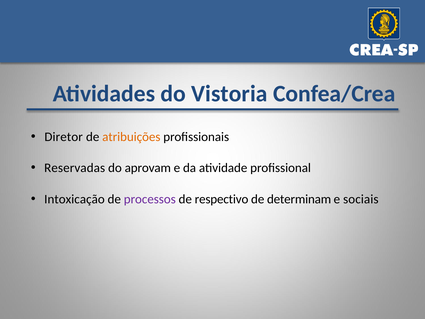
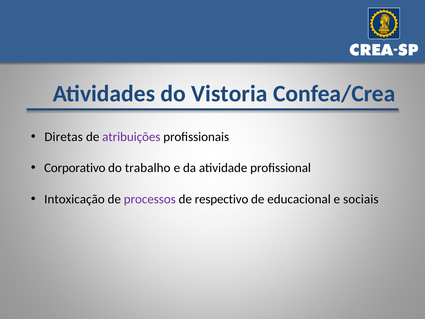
Diretor: Diretor -> Diretas
atribuições colour: orange -> purple
Reservadas: Reservadas -> Corporativo
aprovam: aprovam -> trabalho
determinam: determinam -> educacional
